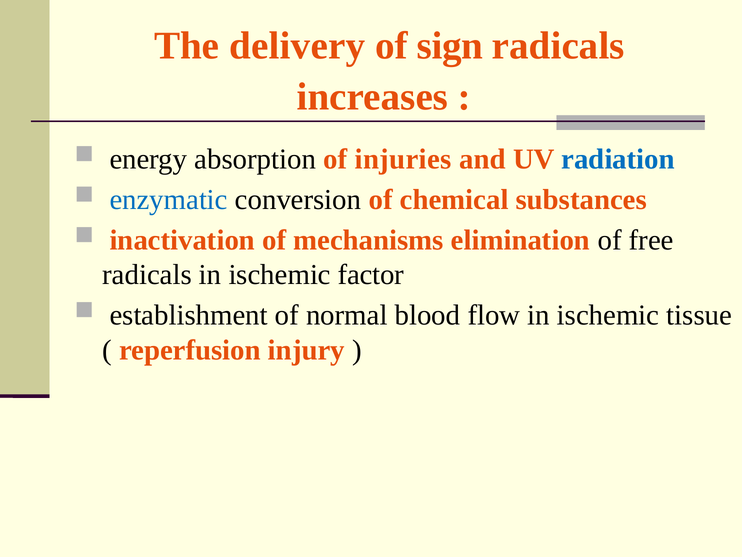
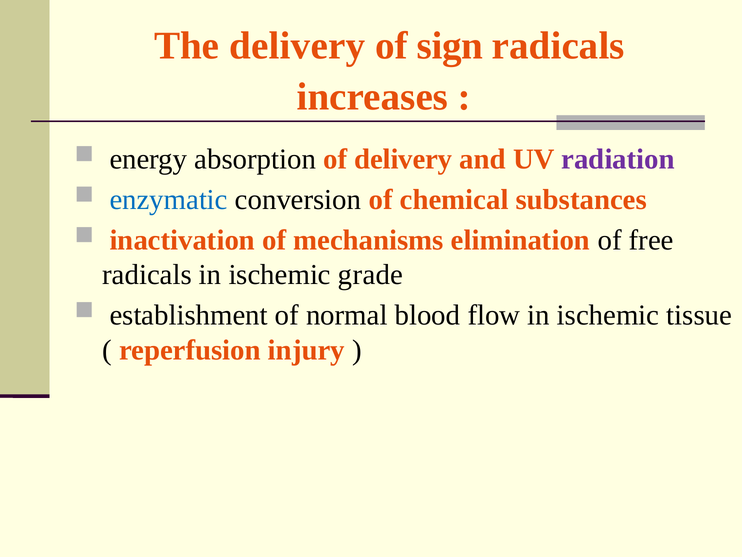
of injuries: injuries -> delivery
radiation colour: blue -> purple
factor: factor -> grade
